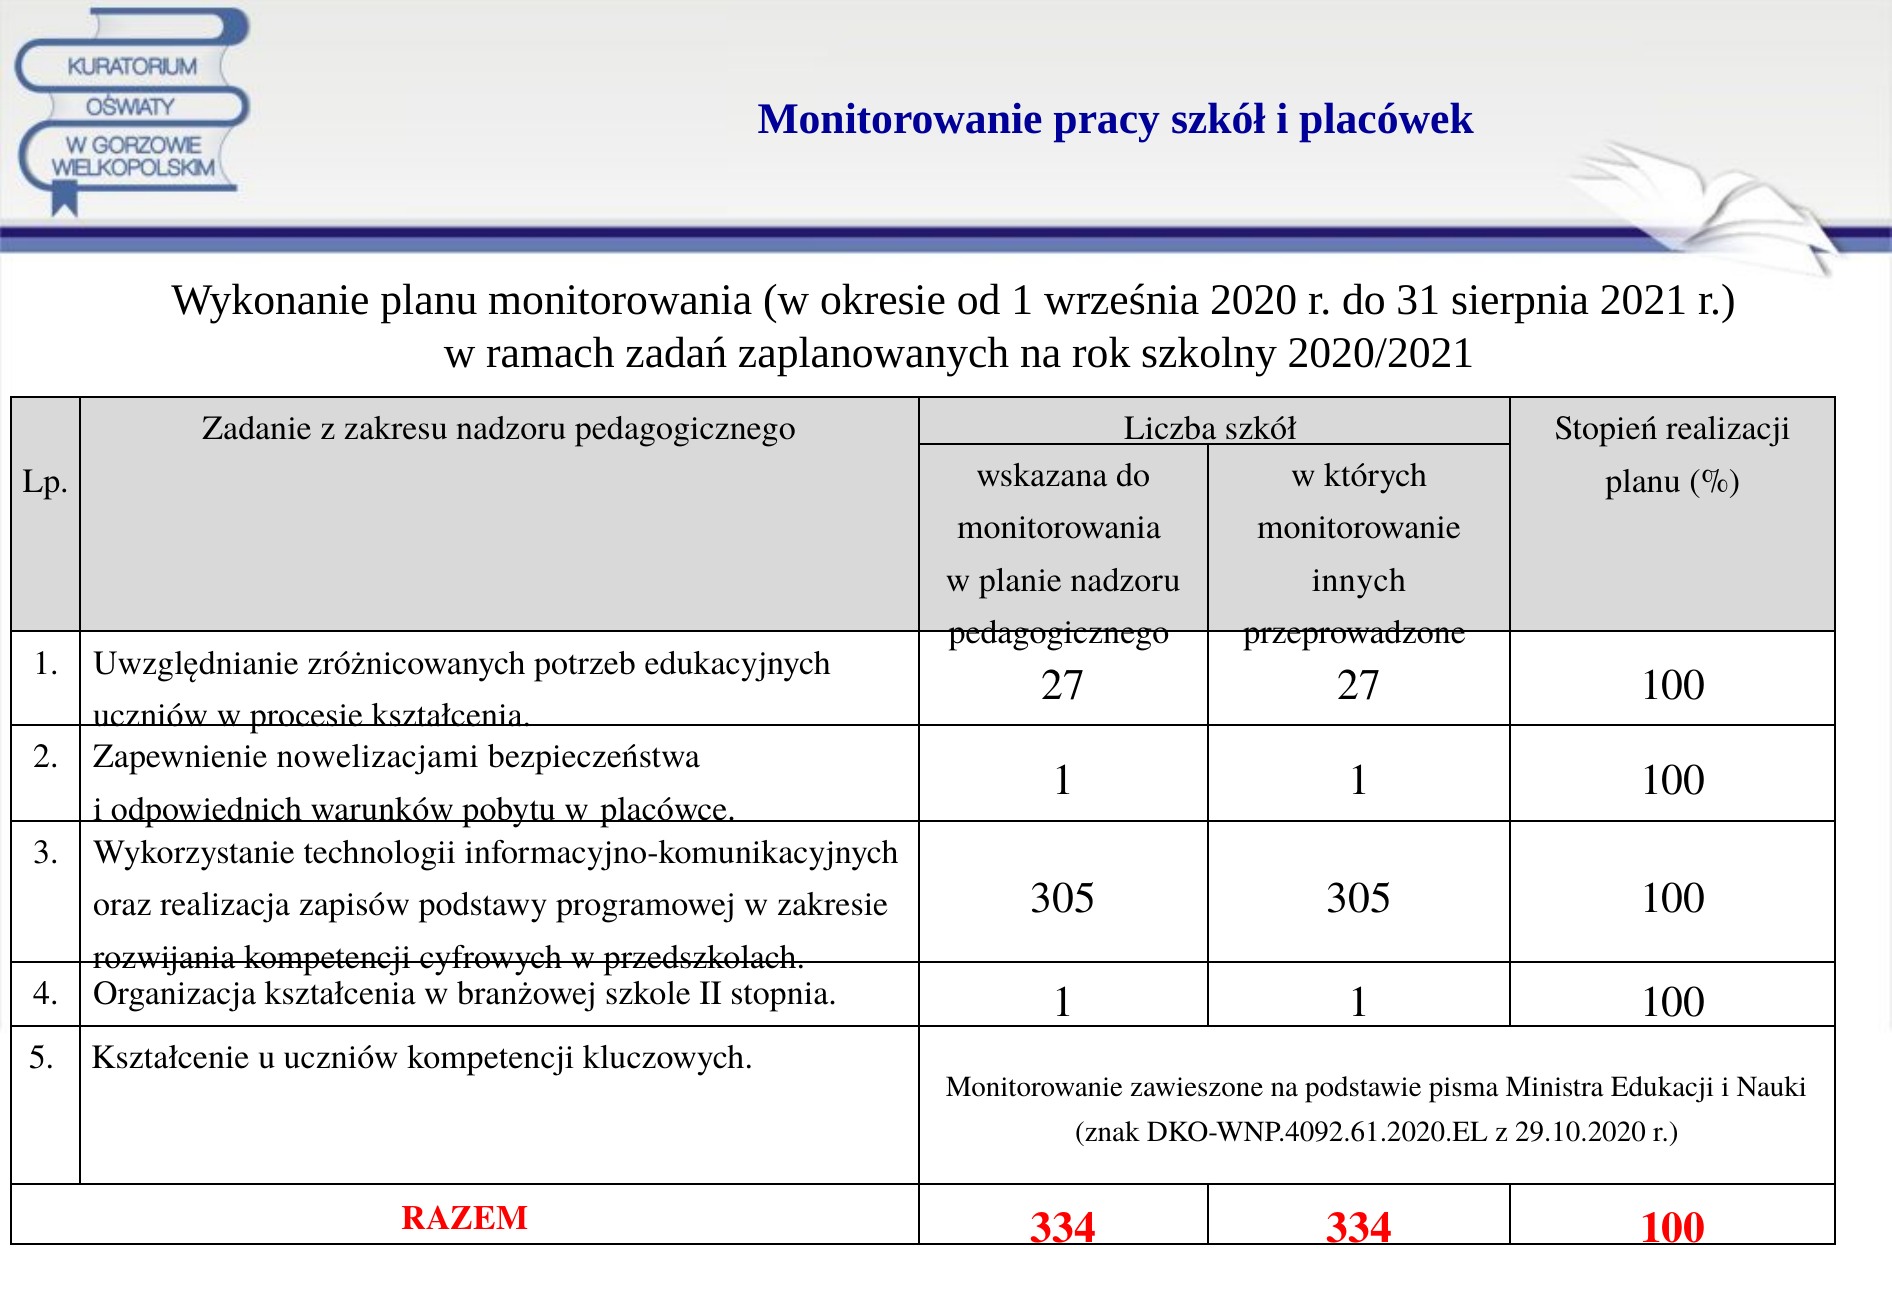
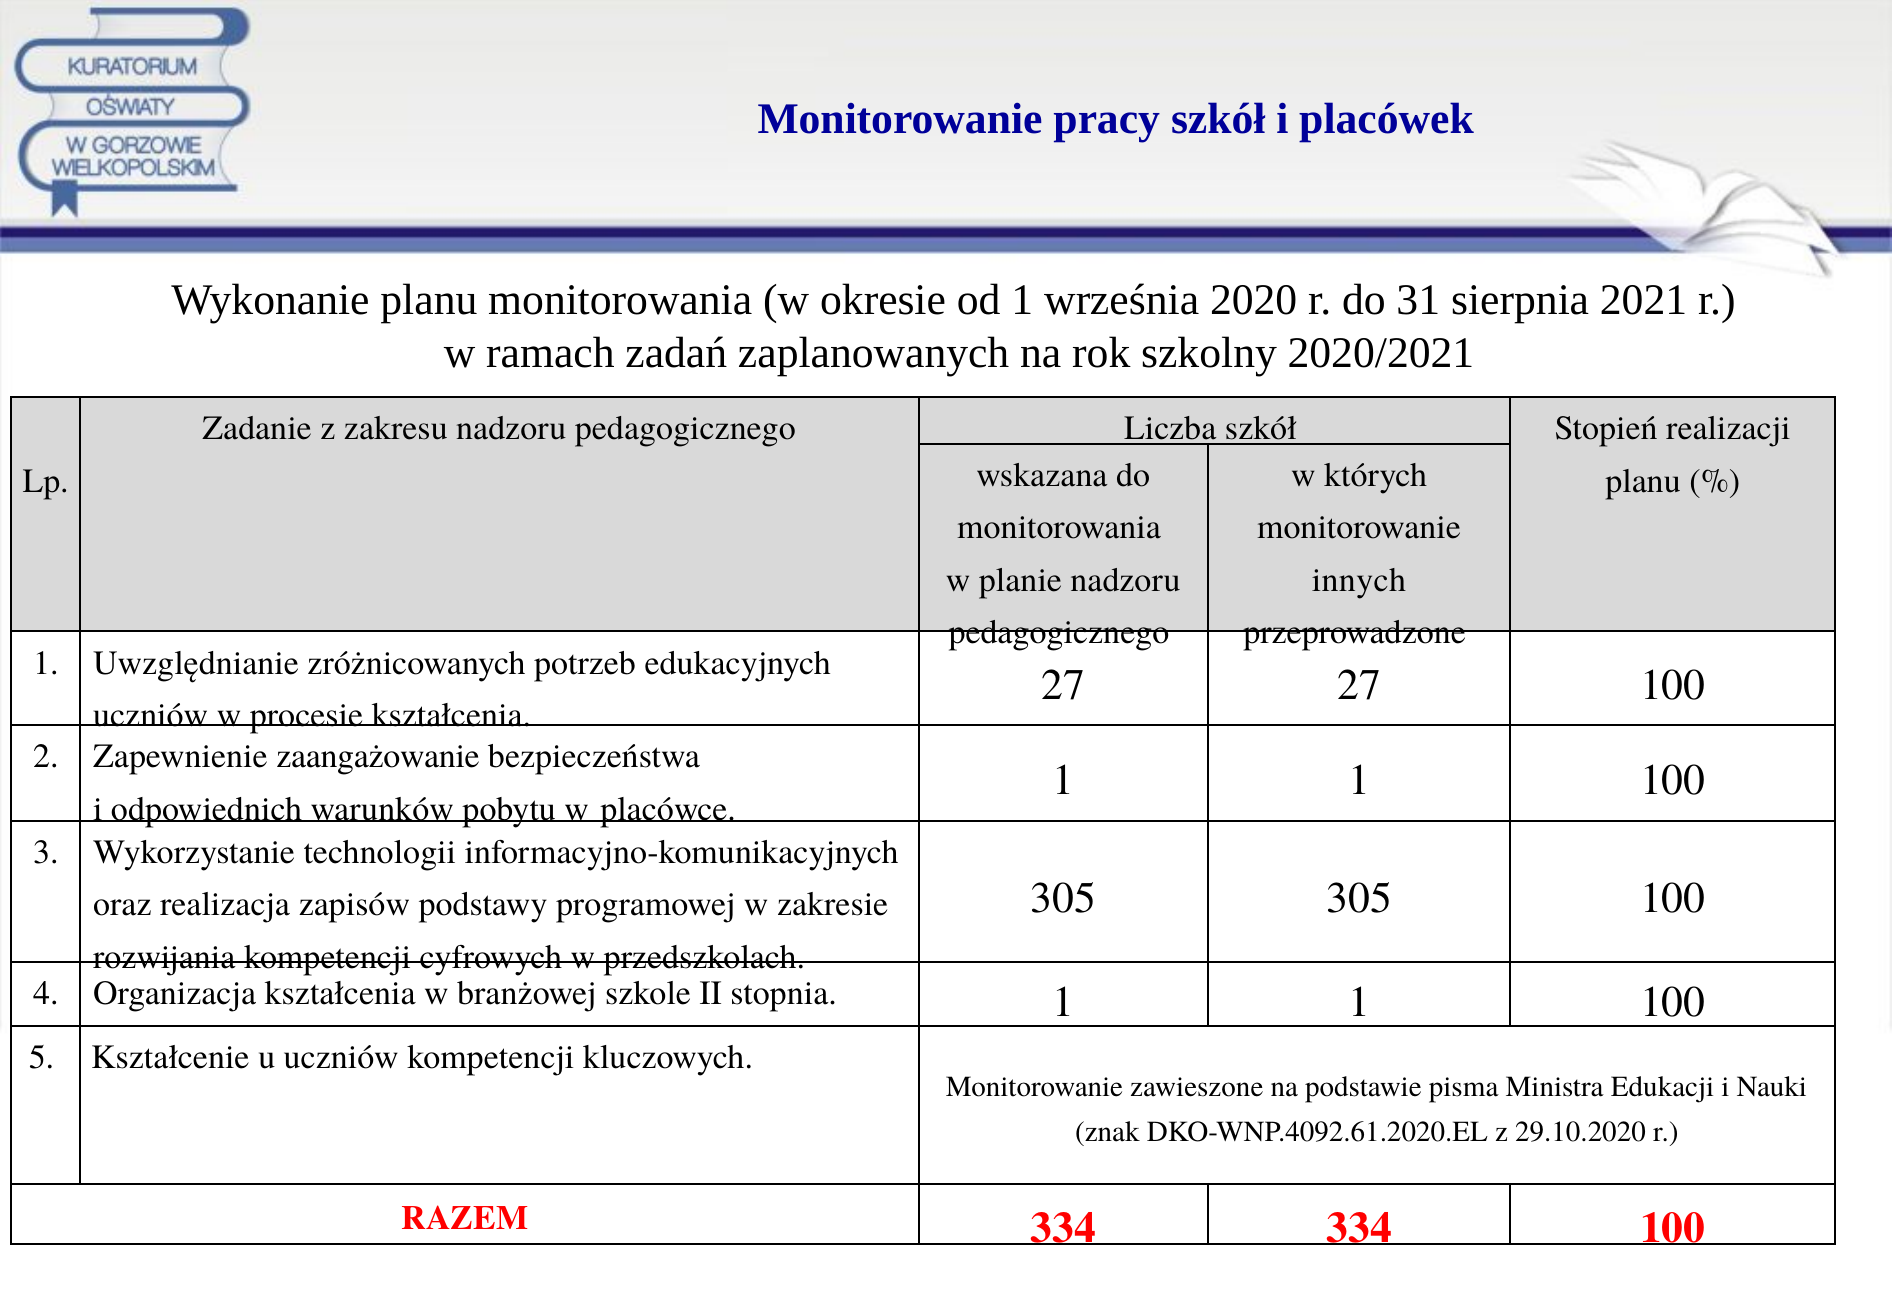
nowelizacjami: nowelizacjami -> zaangażowanie
